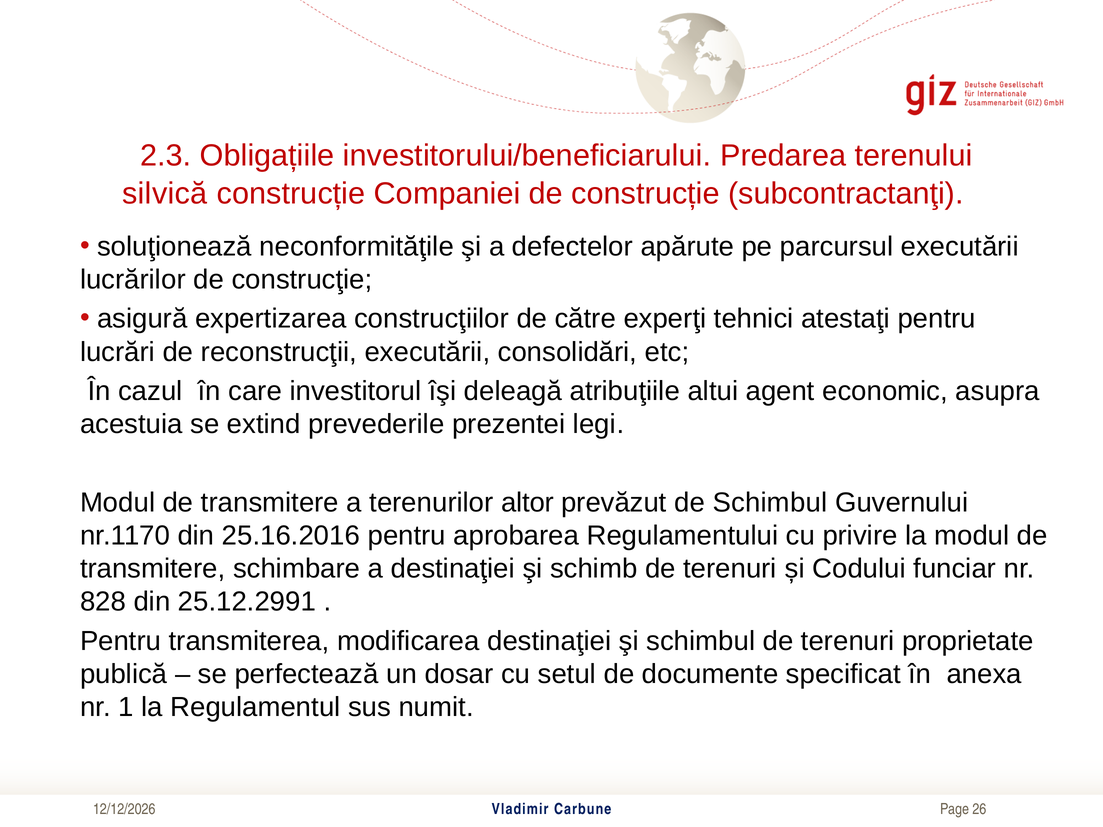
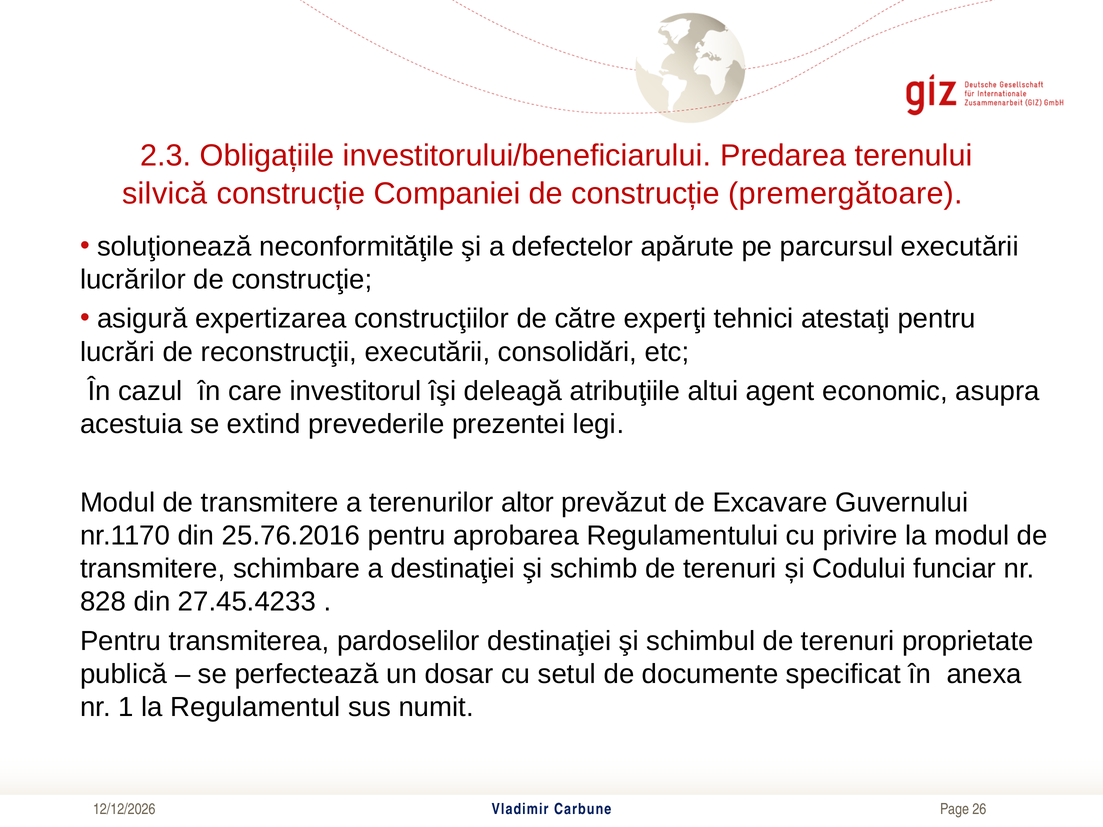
subcontractanţi: subcontractanţi -> premergătoare
de Schimbul: Schimbul -> Excavare
25.16.2016: 25.16.2016 -> 25.76.2016
25.12.2991: 25.12.2991 -> 27.45.4233
modificarea: modificarea -> pardoselilor
